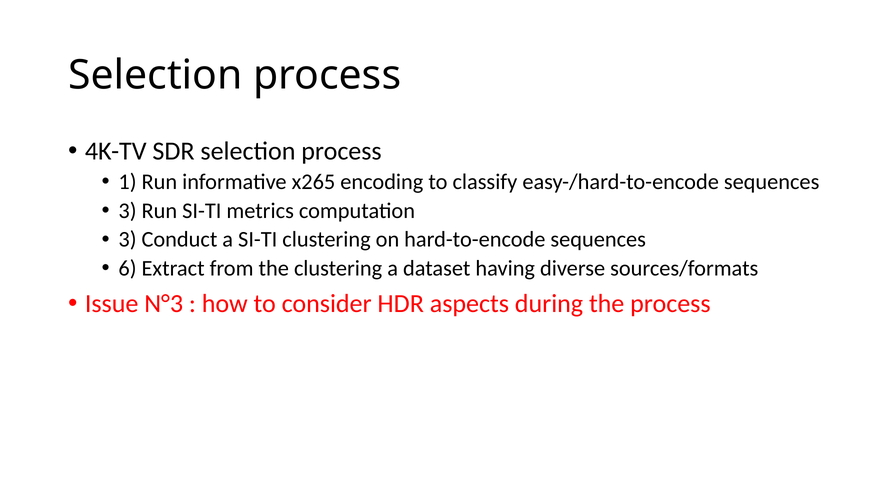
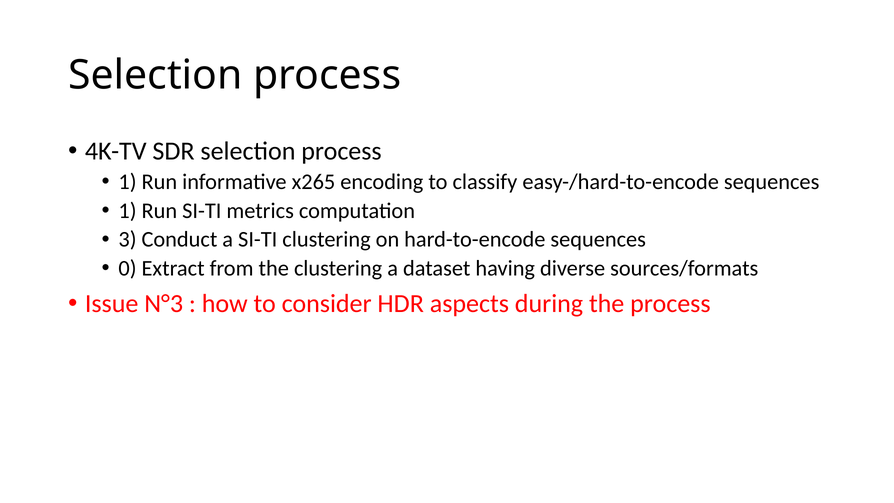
3 at (127, 211): 3 -> 1
6: 6 -> 0
